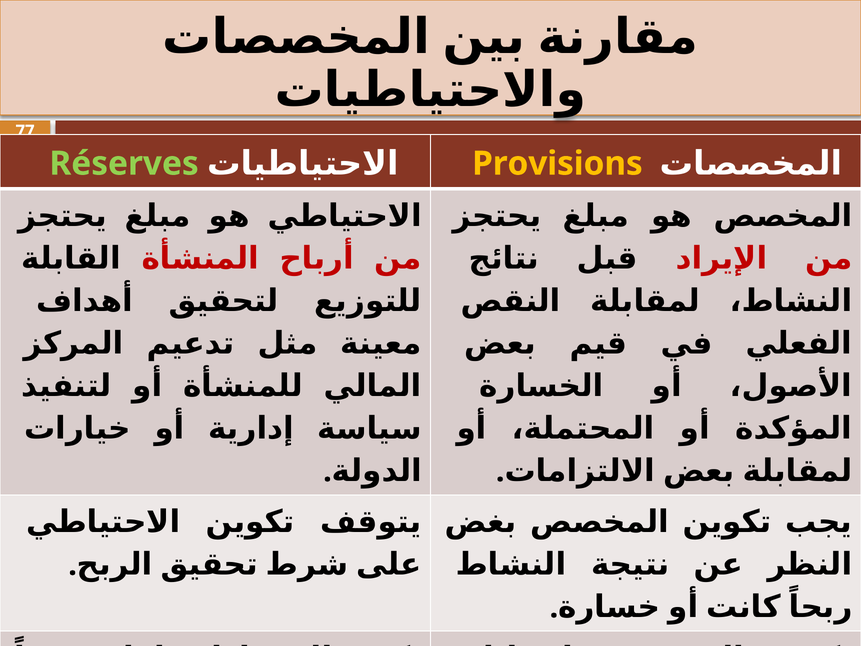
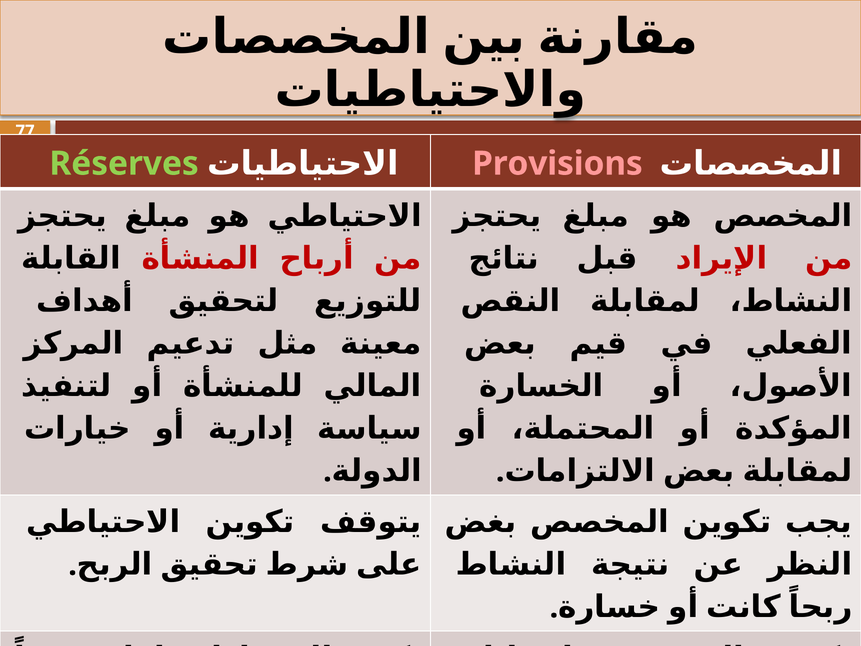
Provisions colour: yellow -> pink
